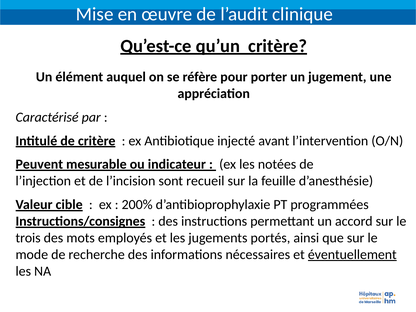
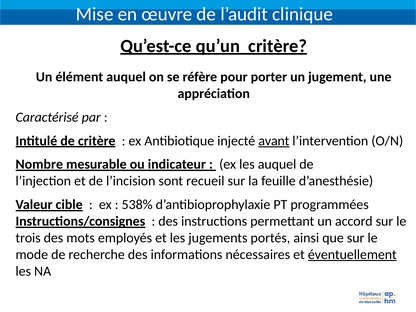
avant underline: none -> present
Peuvent: Peuvent -> Nombre
les notées: notées -> auquel
200%: 200% -> 538%
